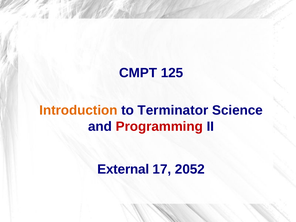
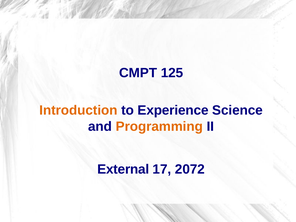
Terminator: Terminator -> Experience
Programming colour: red -> orange
2052: 2052 -> 2072
